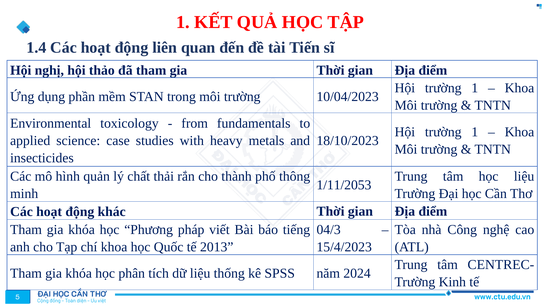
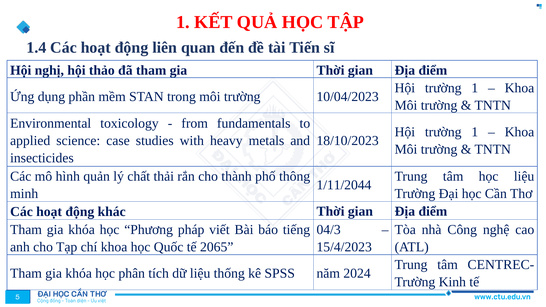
1/11/2053: 1/11/2053 -> 1/11/2044
2013: 2013 -> 2065
